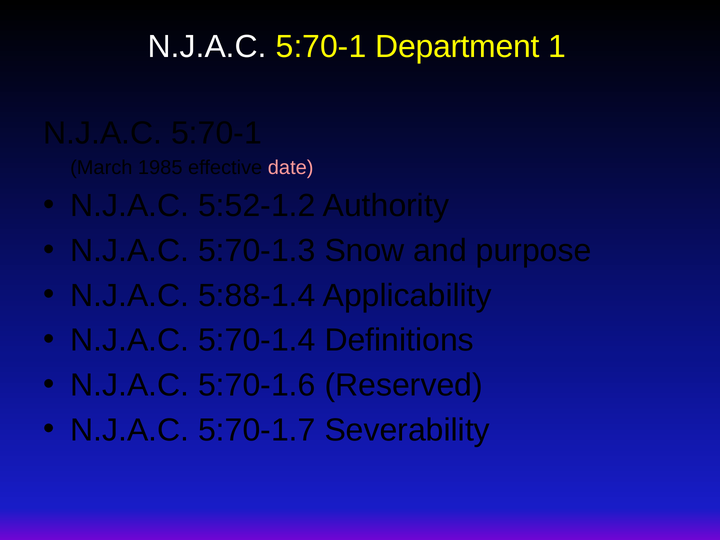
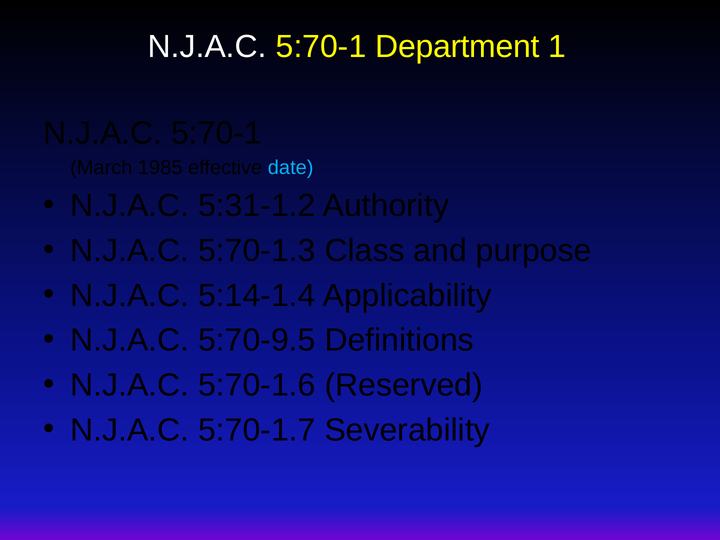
date colour: pink -> light blue
5:52-1.2: 5:52-1.2 -> 5:31-1.2
Snow: Snow -> Class
5:88-1.4: 5:88-1.4 -> 5:14-1.4
5:70-1.4: 5:70-1.4 -> 5:70-9.5
